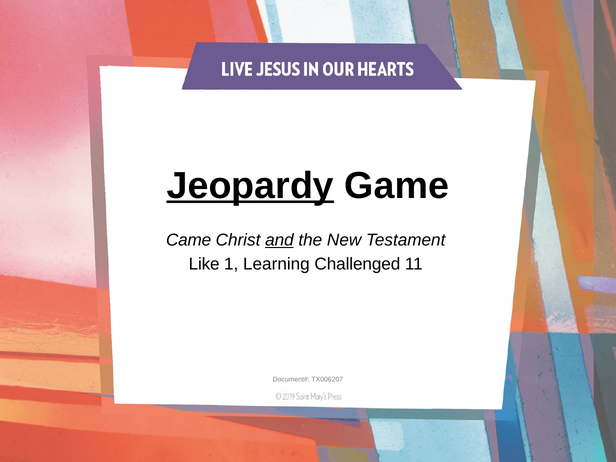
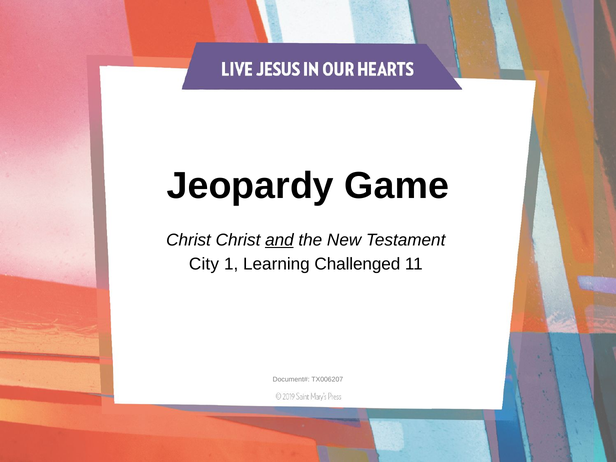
Jeopardy underline: present -> none
Came at (189, 240): Came -> Christ
Like: Like -> City
